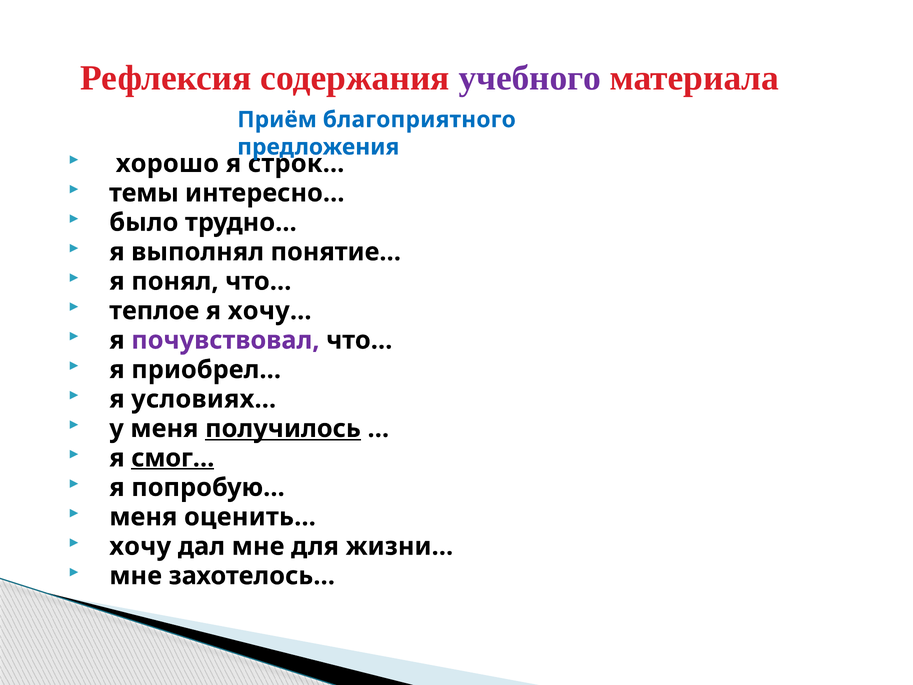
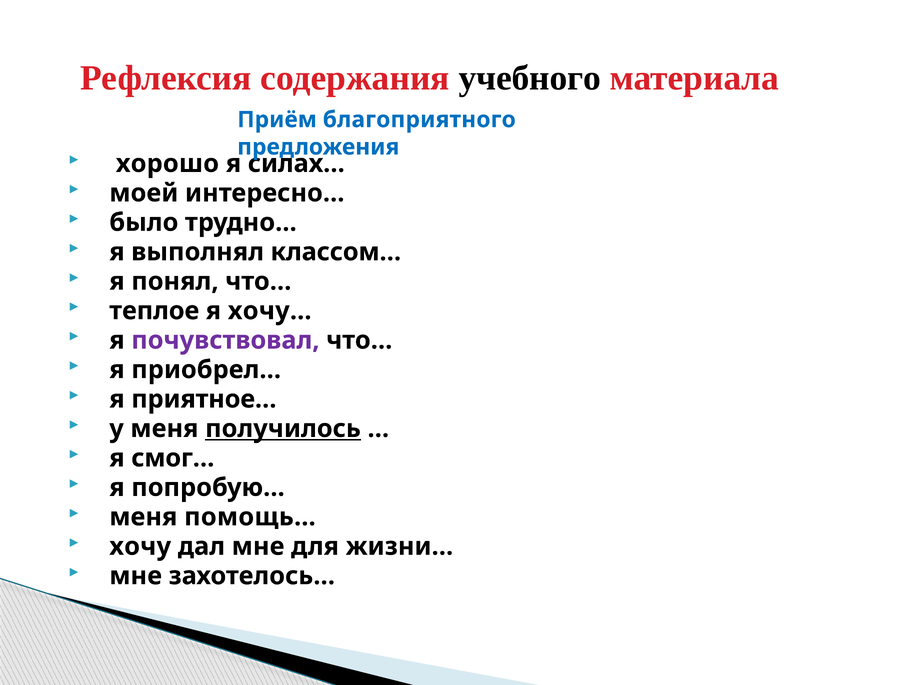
учебного colour: purple -> black
строк…: строк… -> силах…
темы: темы -> моей
понятие…: понятие… -> классом…
условиях…: условиях… -> приятное…
смог… underline: present -> none
оценить…: оценить… -> помощь…
